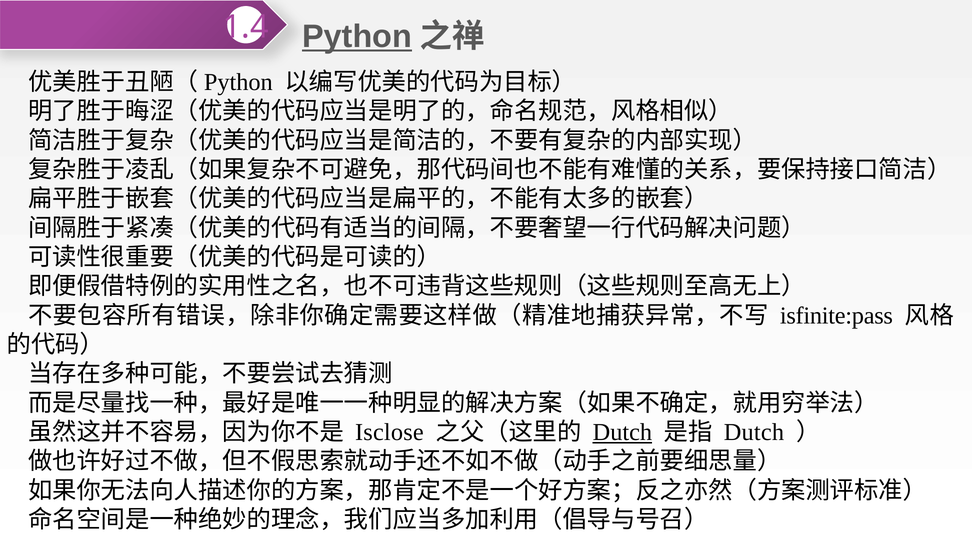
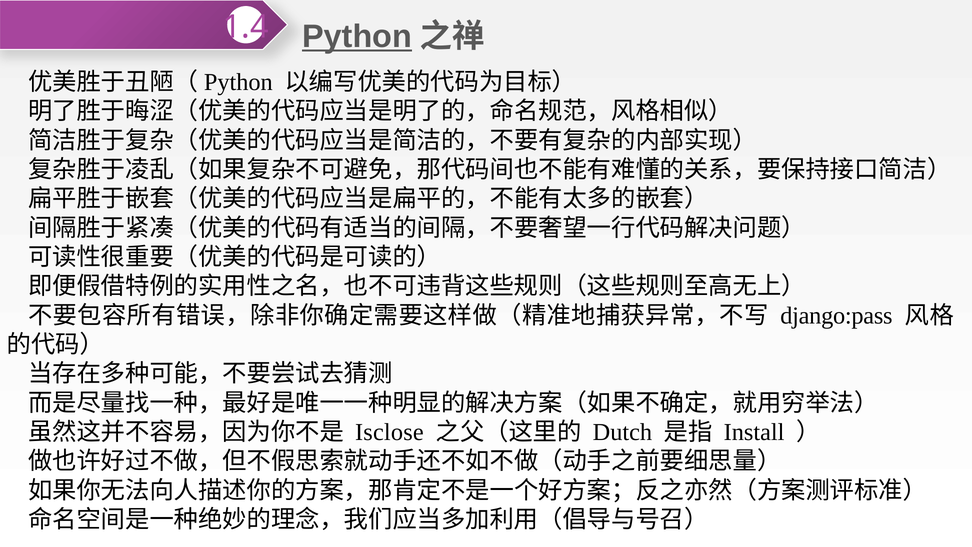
isfinite:pass: isfinite:pass -> django:pass
Dutch at (622, 432) underline: present -> none
Dutch at (754, 432): Dutch -> Install
